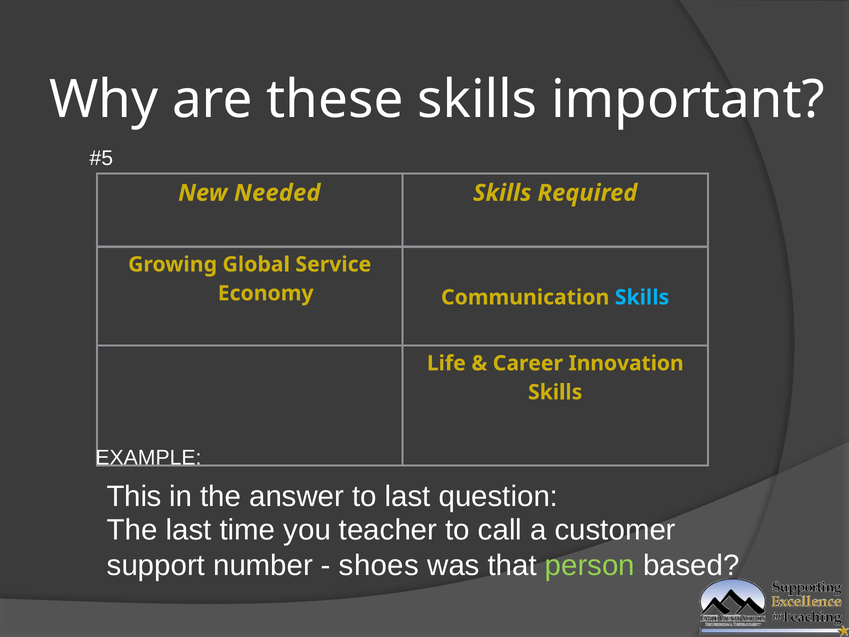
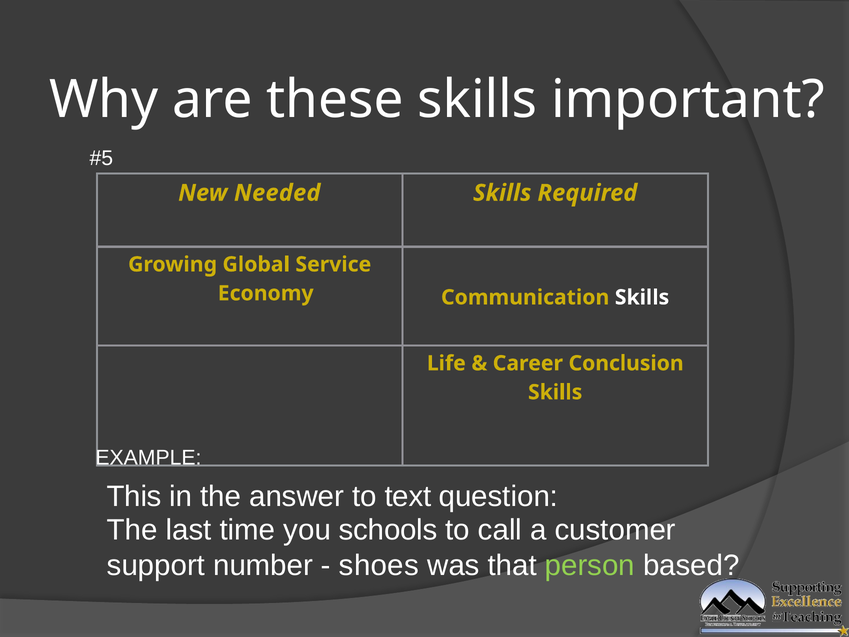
Skills at (642, 297) colour: light blue -> white
Innovation: Innovation -> Conclusion
to last: last -> text
teacher: teacher -> schools
